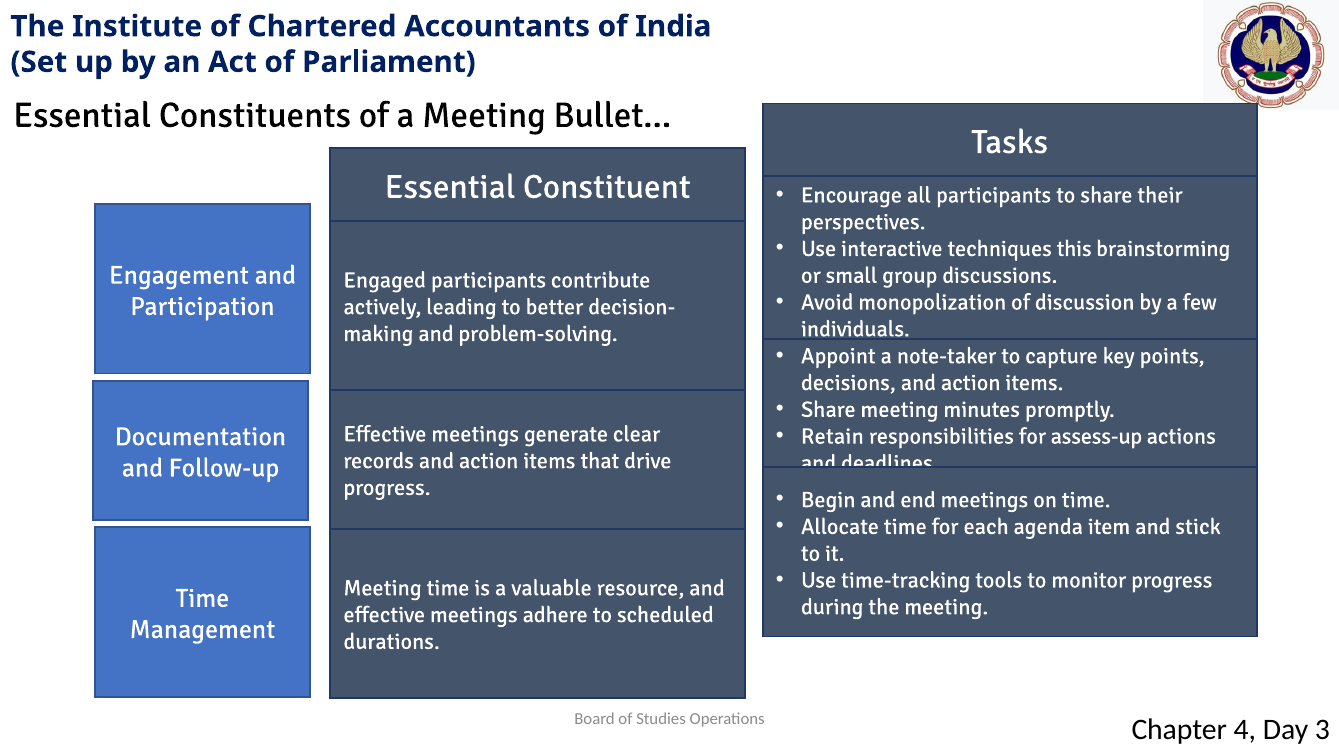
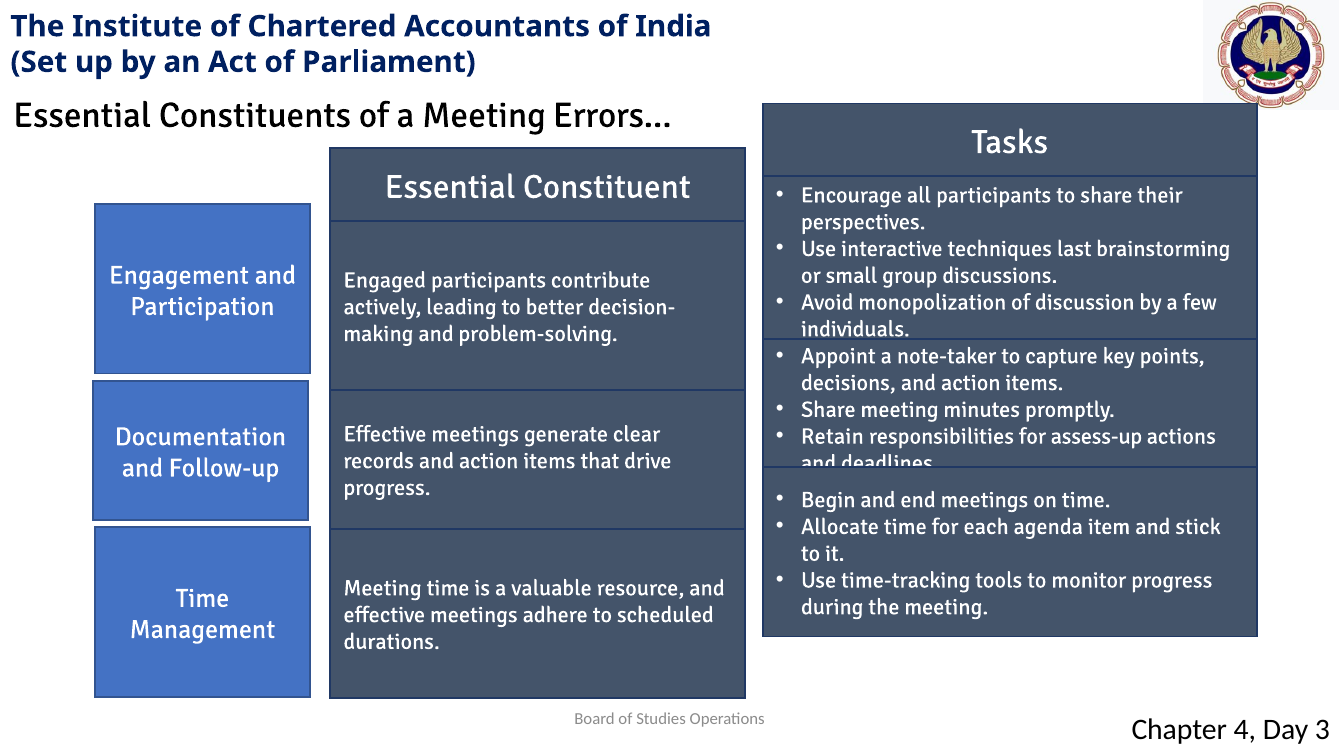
Bullet…: Bullet… -> Errors…
this: this -> last
